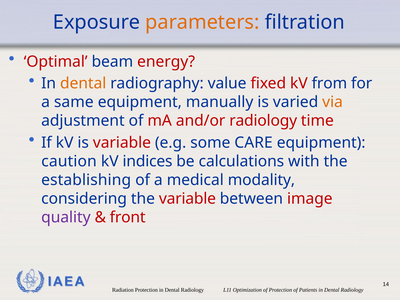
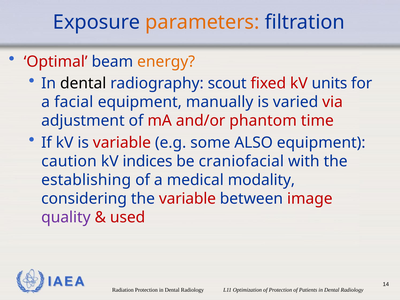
energy colour: red -> orange
dental at (83, 83) colour: orange -> black
value: value -> scout
from: from -> units
same: same -> facial
via colour: orange -> red
and/or radiology: radiology -> phantom
CARE: CARE -> ALSO
calculations: calculations -> craniofacial
front: front -> used
